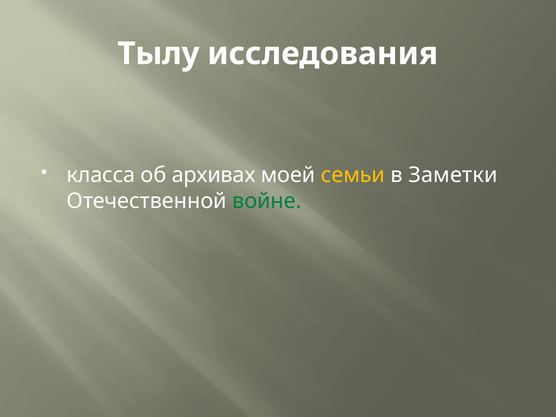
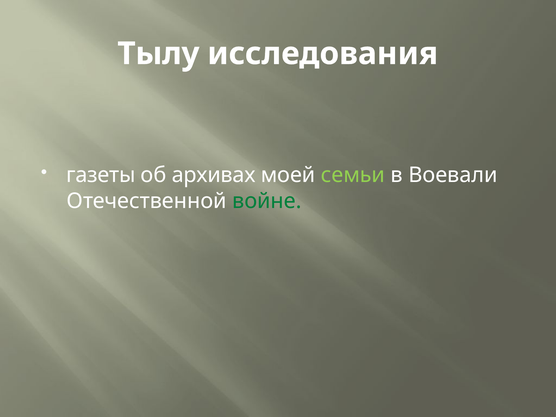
класса: класса -> газеты
семьи colour: yellow -> light green
Заметки: Заметки -> Воевали
